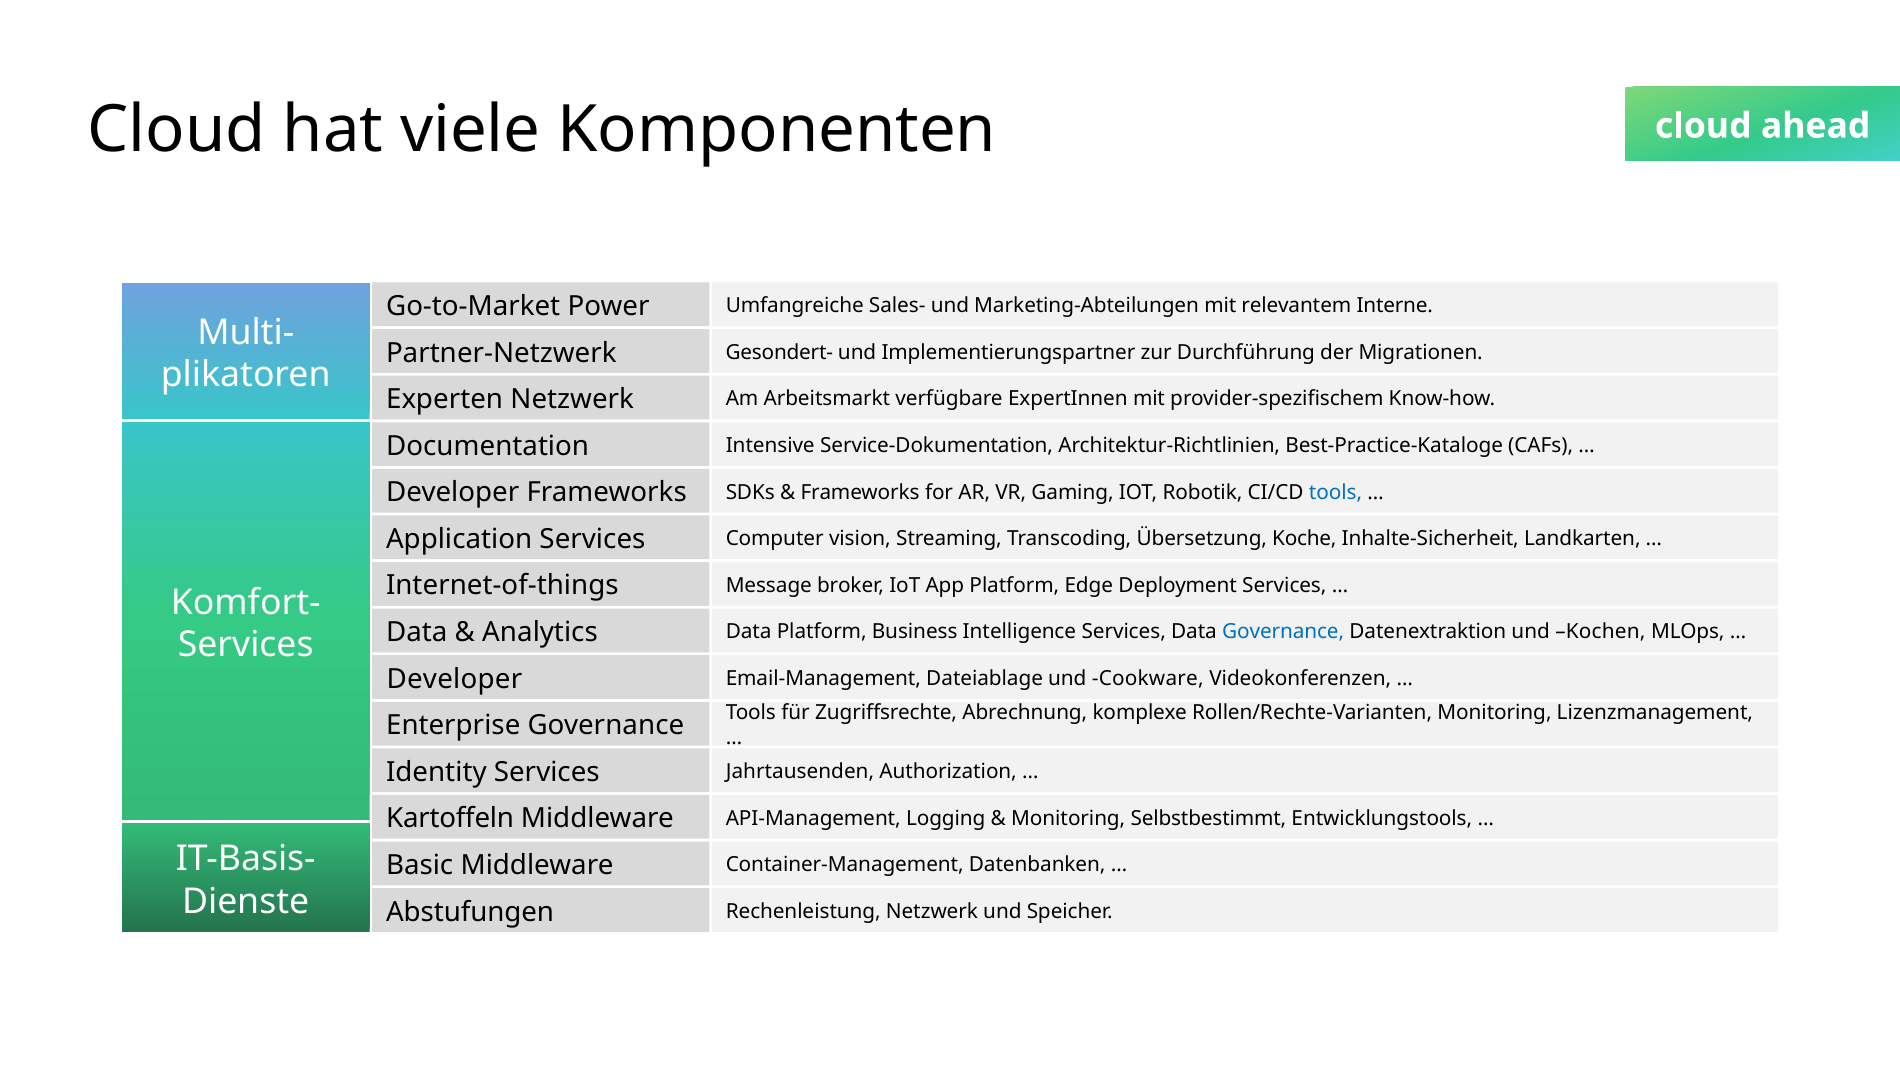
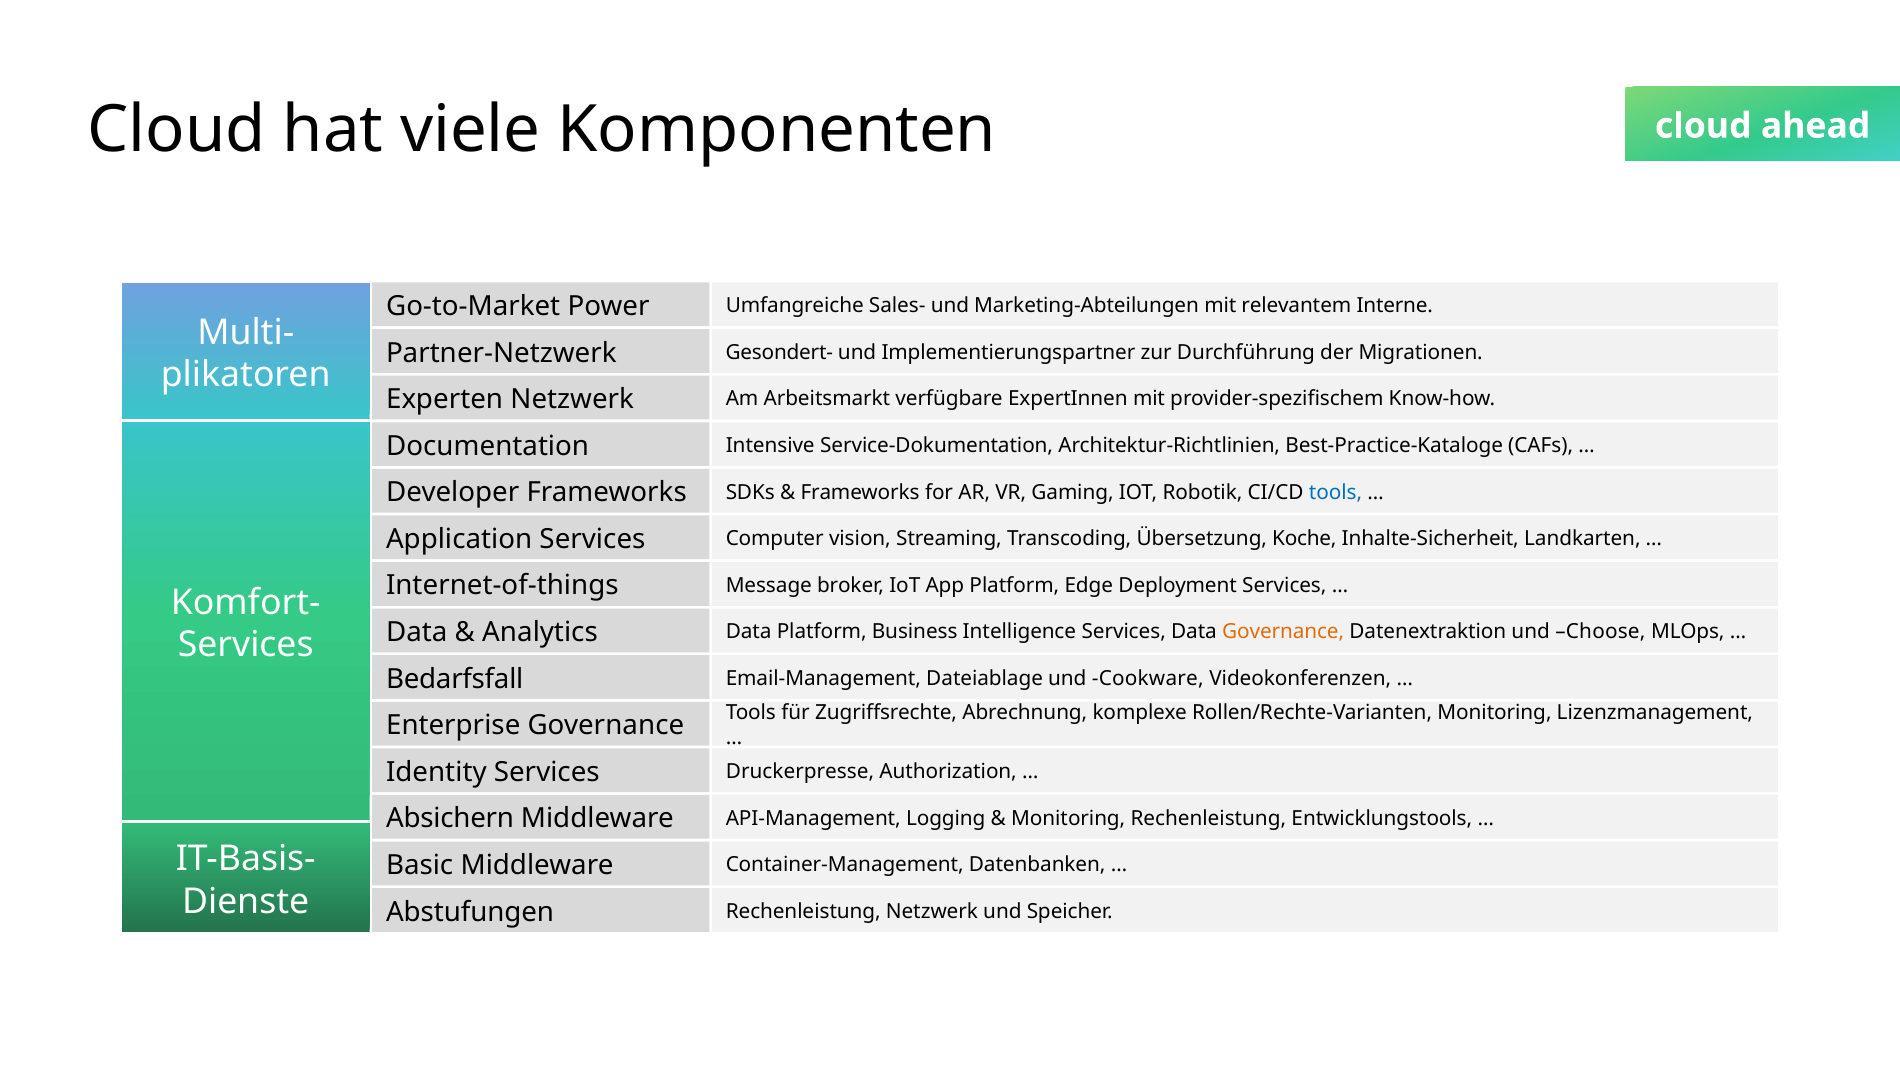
Governance at (1283, 632) colour: blue -> orange
Kochen: Kochen -> Choose
Developer at (454, 679): Developer -> Bedarfsfall
Jahrtausenden: Jahrtausenden -> Druckerpresse
Kartoffeln: Kartoffeln -> Absichern
Monitoring Selbstbestimmt: Selbstbestimmt -> Rechenleistung
